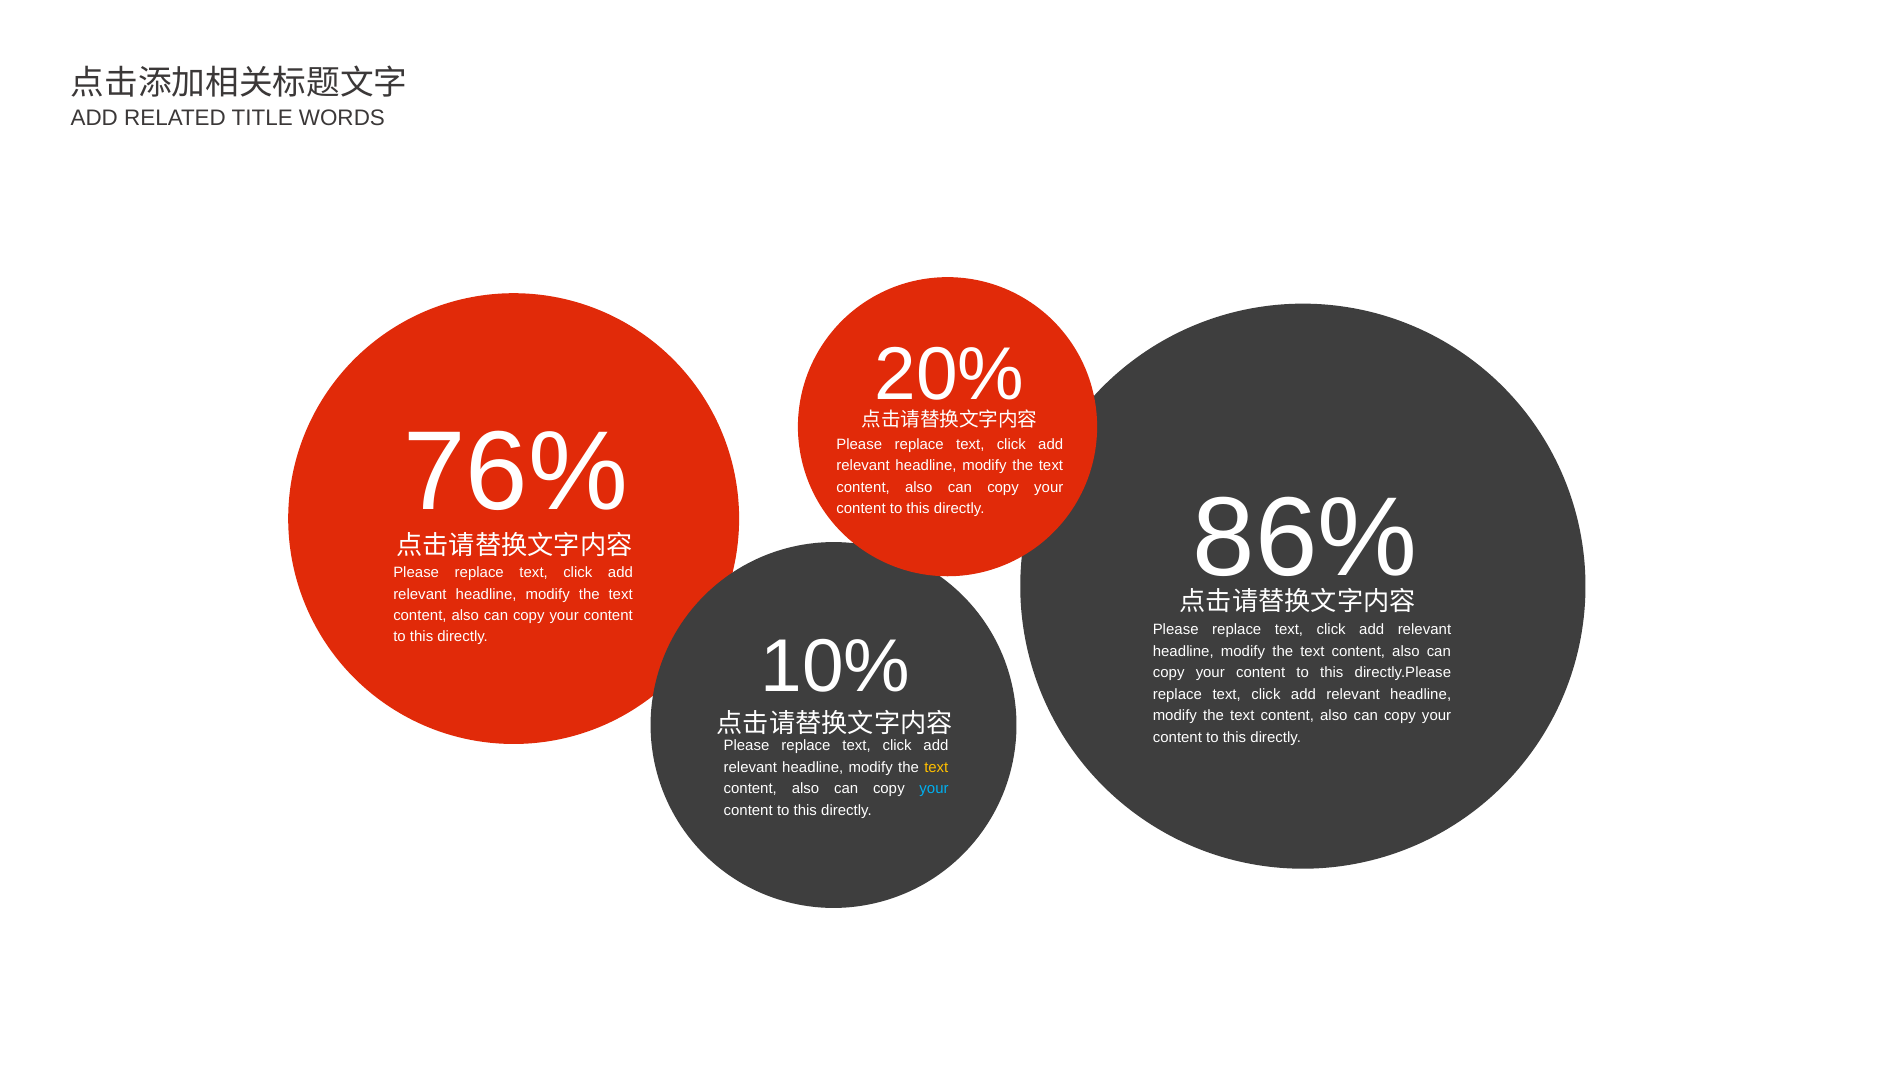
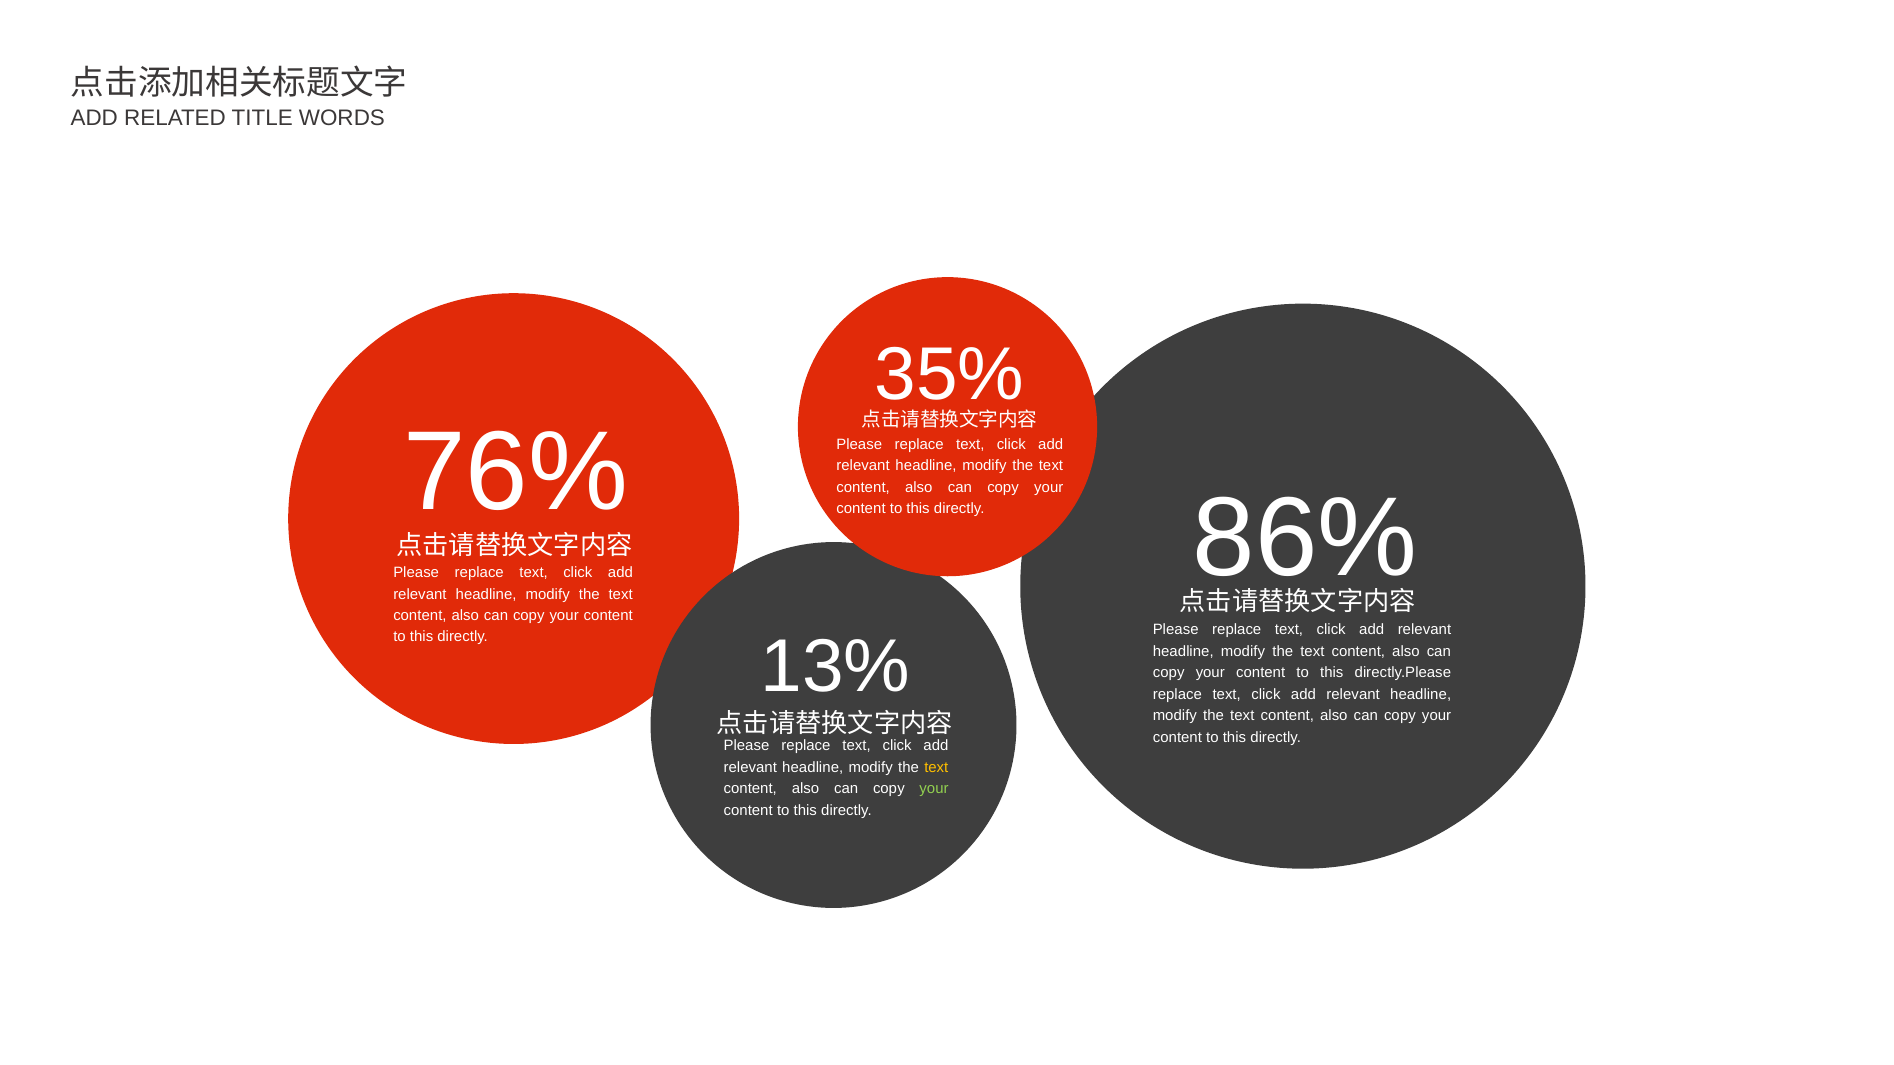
20%: 20% -> 35%
10%: 10% -> 13%
your at (934, 789) colour: light blue -> light green
